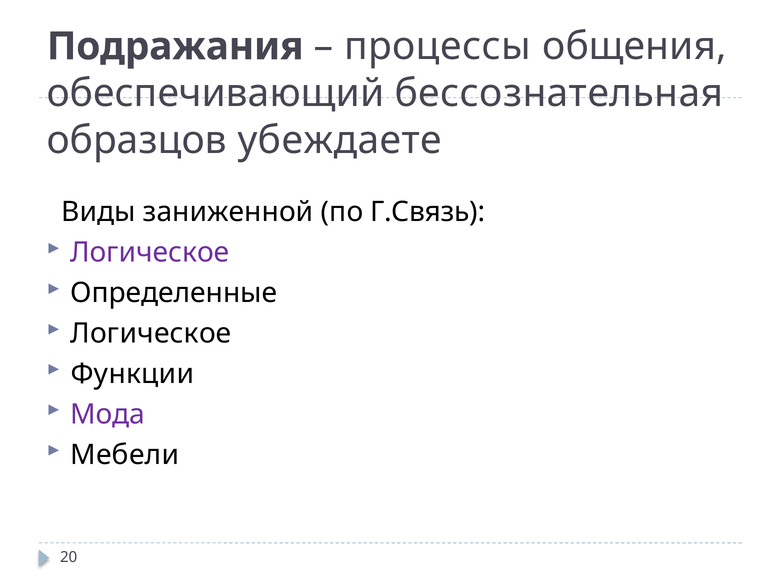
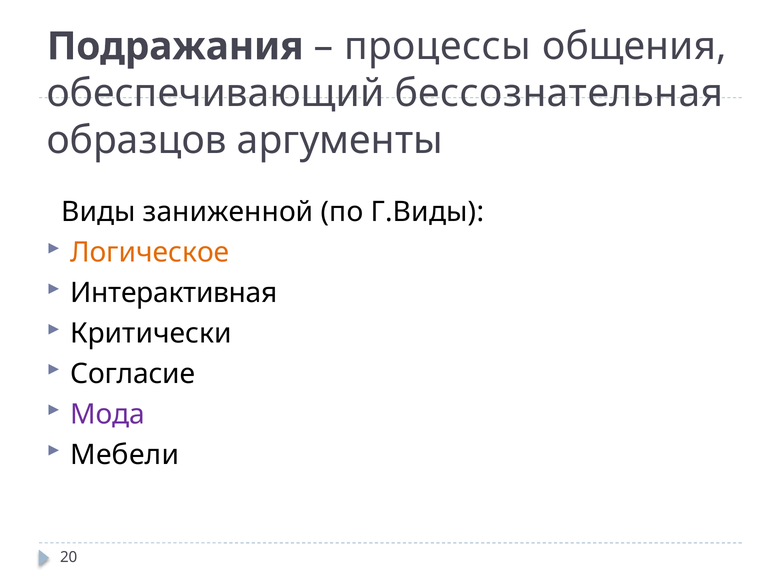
убеждаете: убеждаете -> аргументы
Г.Связь: Г.Связь -> Г.Виды
Логическое at (150, 252) colour: purple -> orange
Определенные: Определенные -> Интерактивная
Логическое at (151, 333): Логическое -> Критически
Функции: Функции -> Согласие
